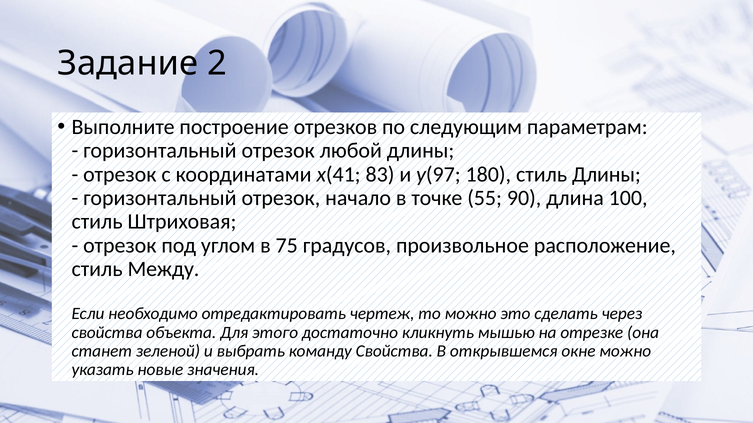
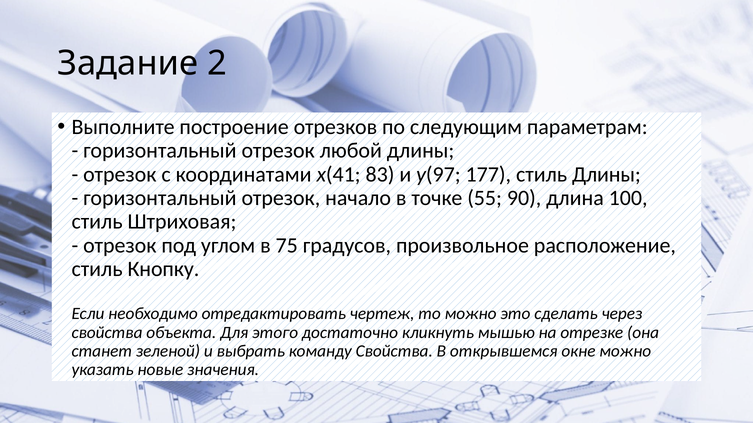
180: 180 -> 177
Между: Между -> Кнопку
